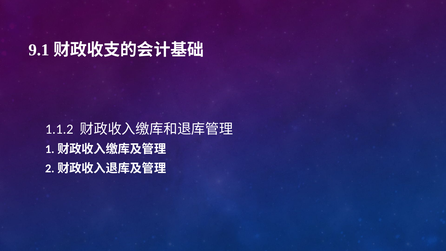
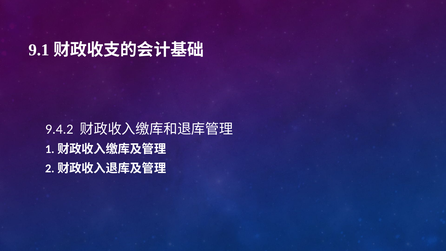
1.1.2: 1.1.2 -> 9.4.2
